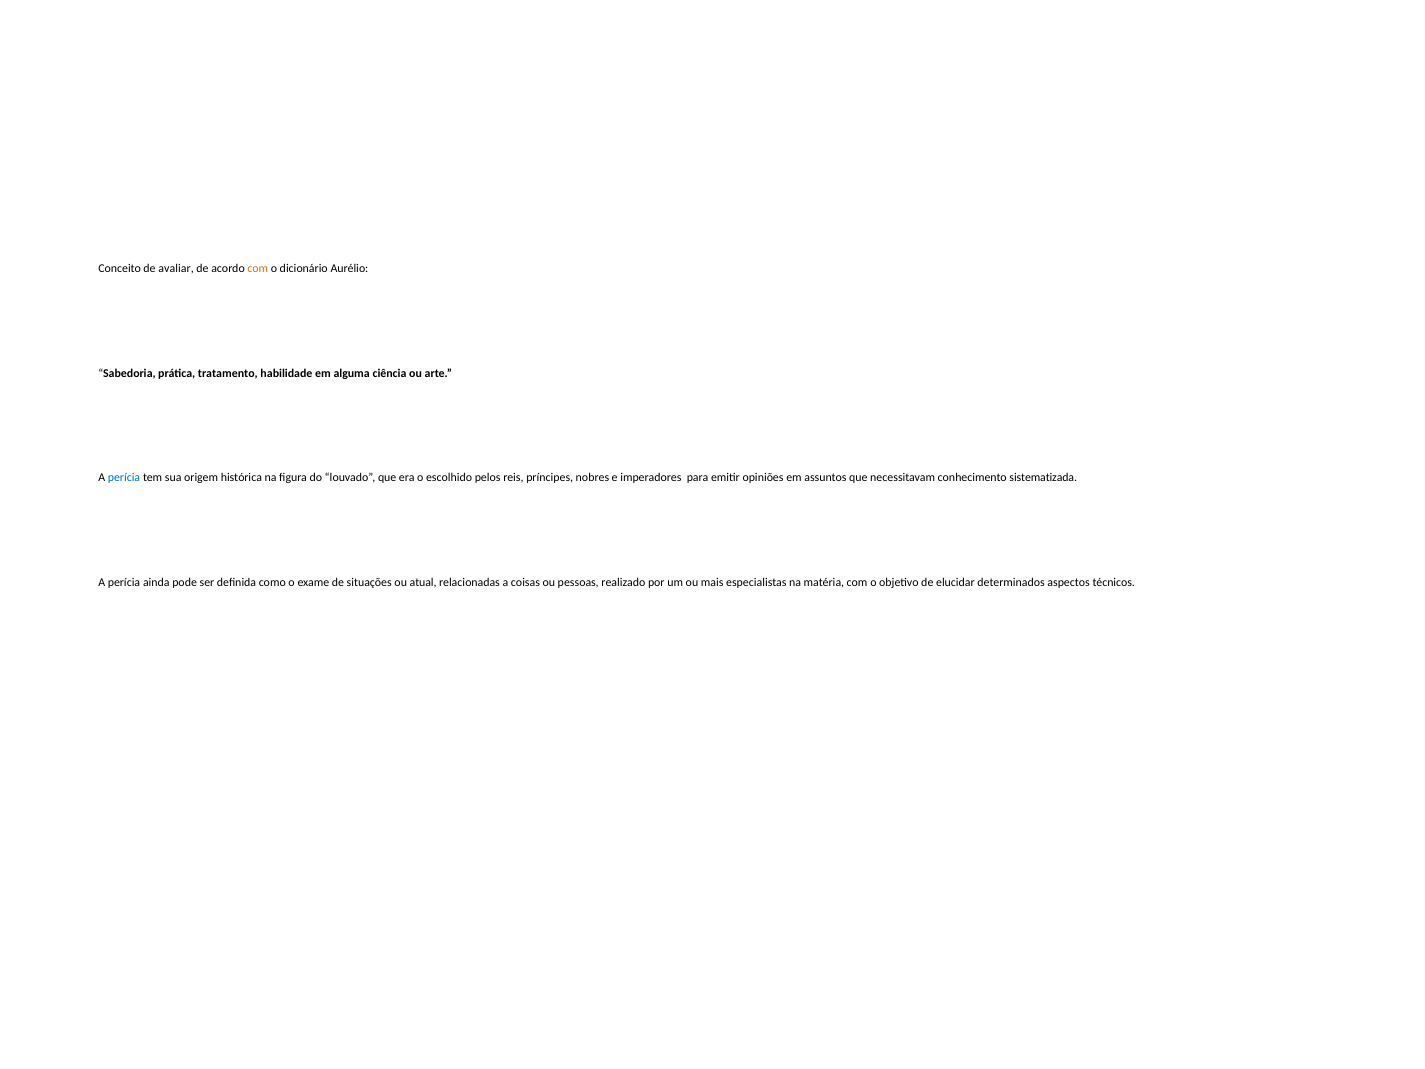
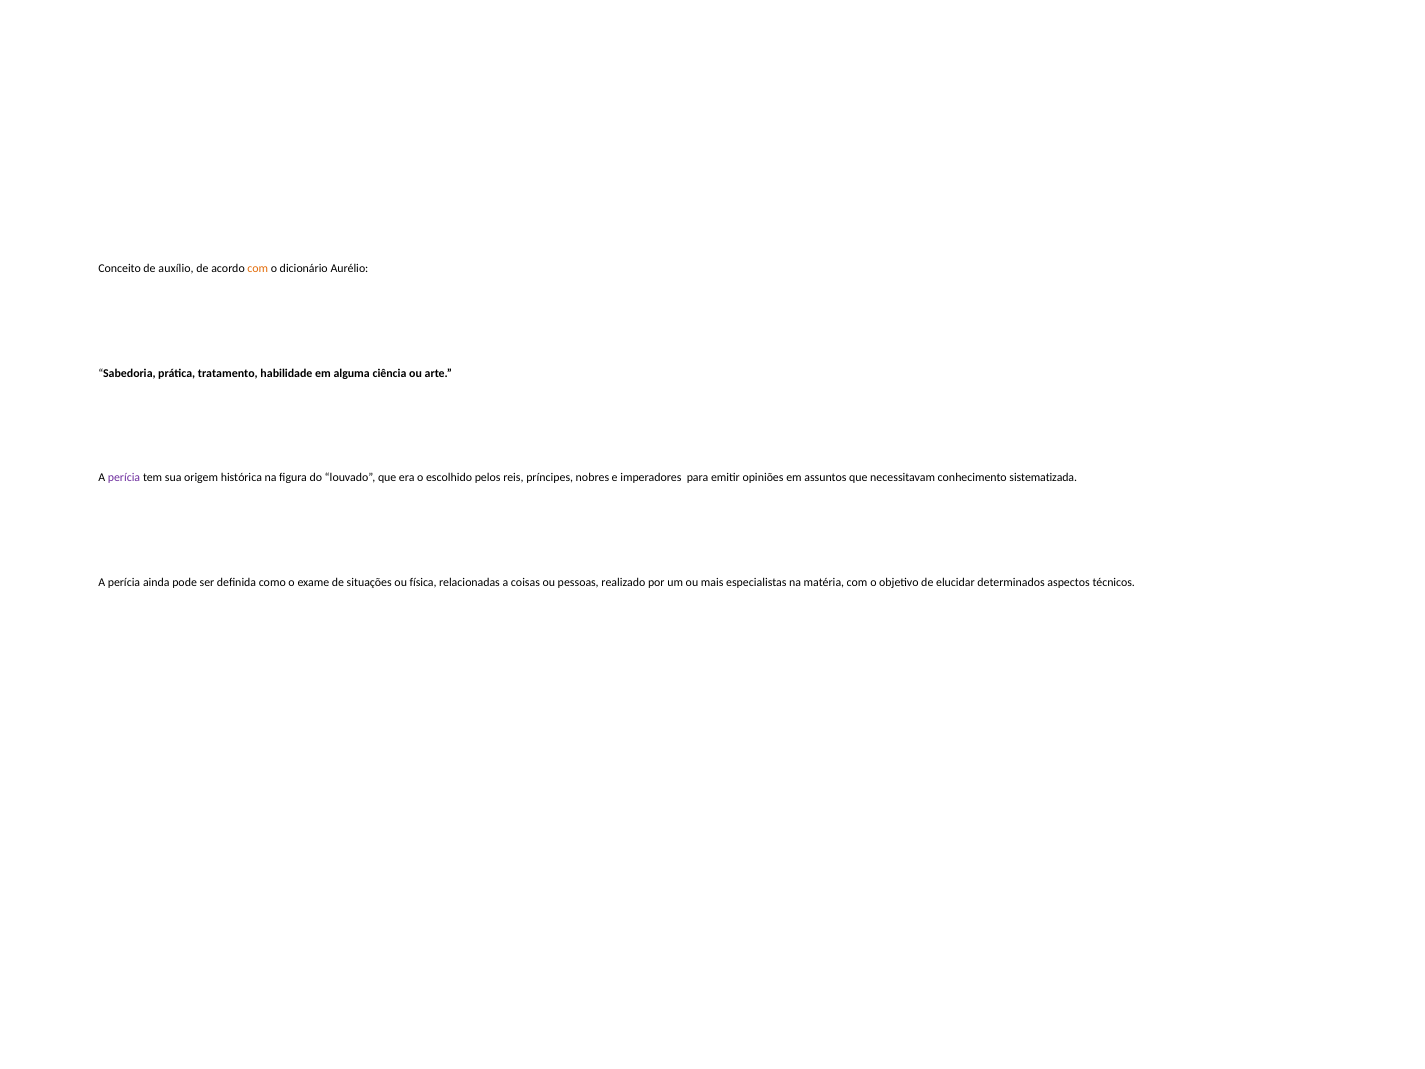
avaliar: avaliar -> auxílio
perícia at (124, 478) colour: blue -> purple
atual: atual -> física
